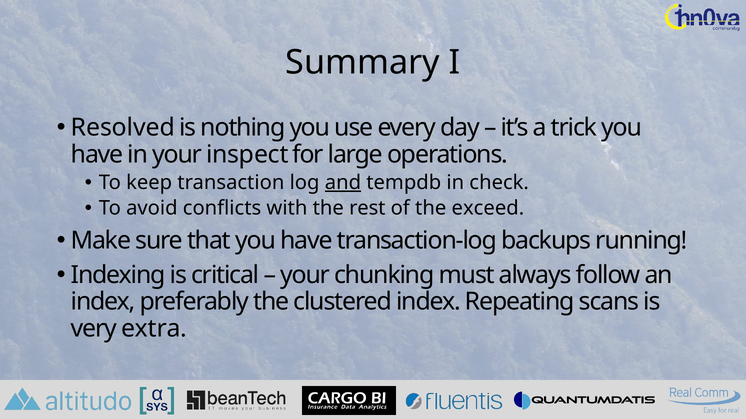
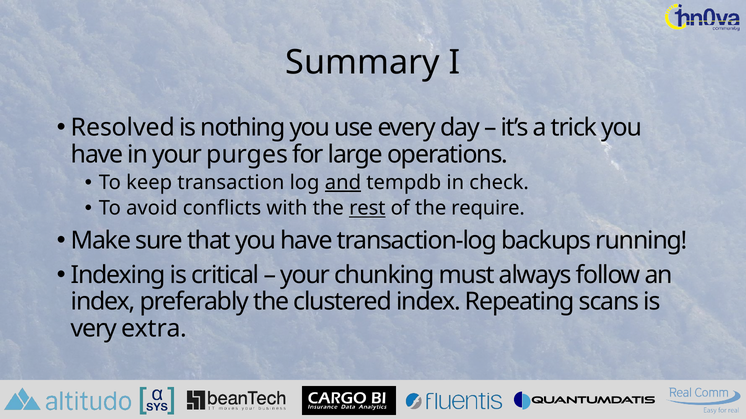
inspect: inspect -> purges
rest underline: none -> present
exceed: exceed -> require
